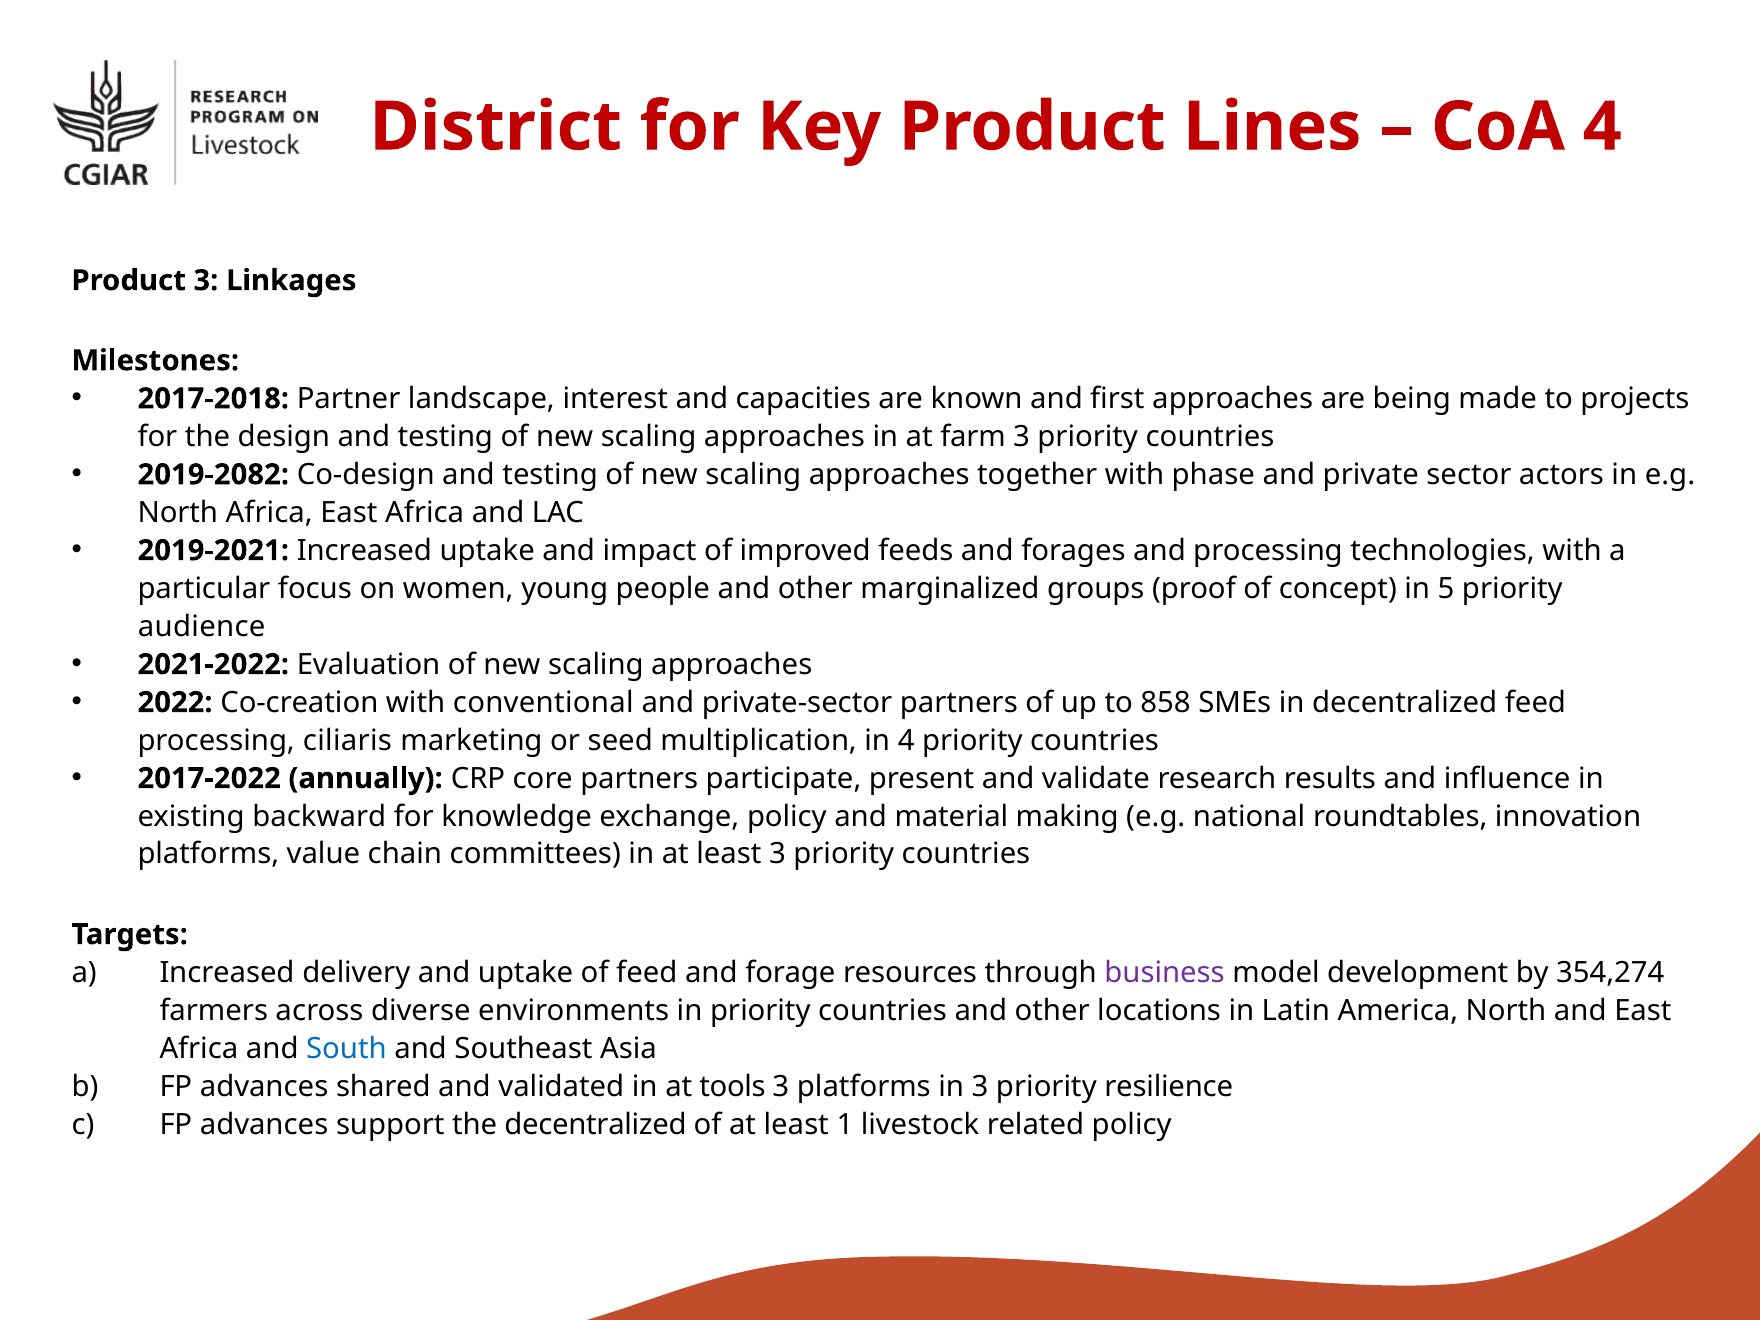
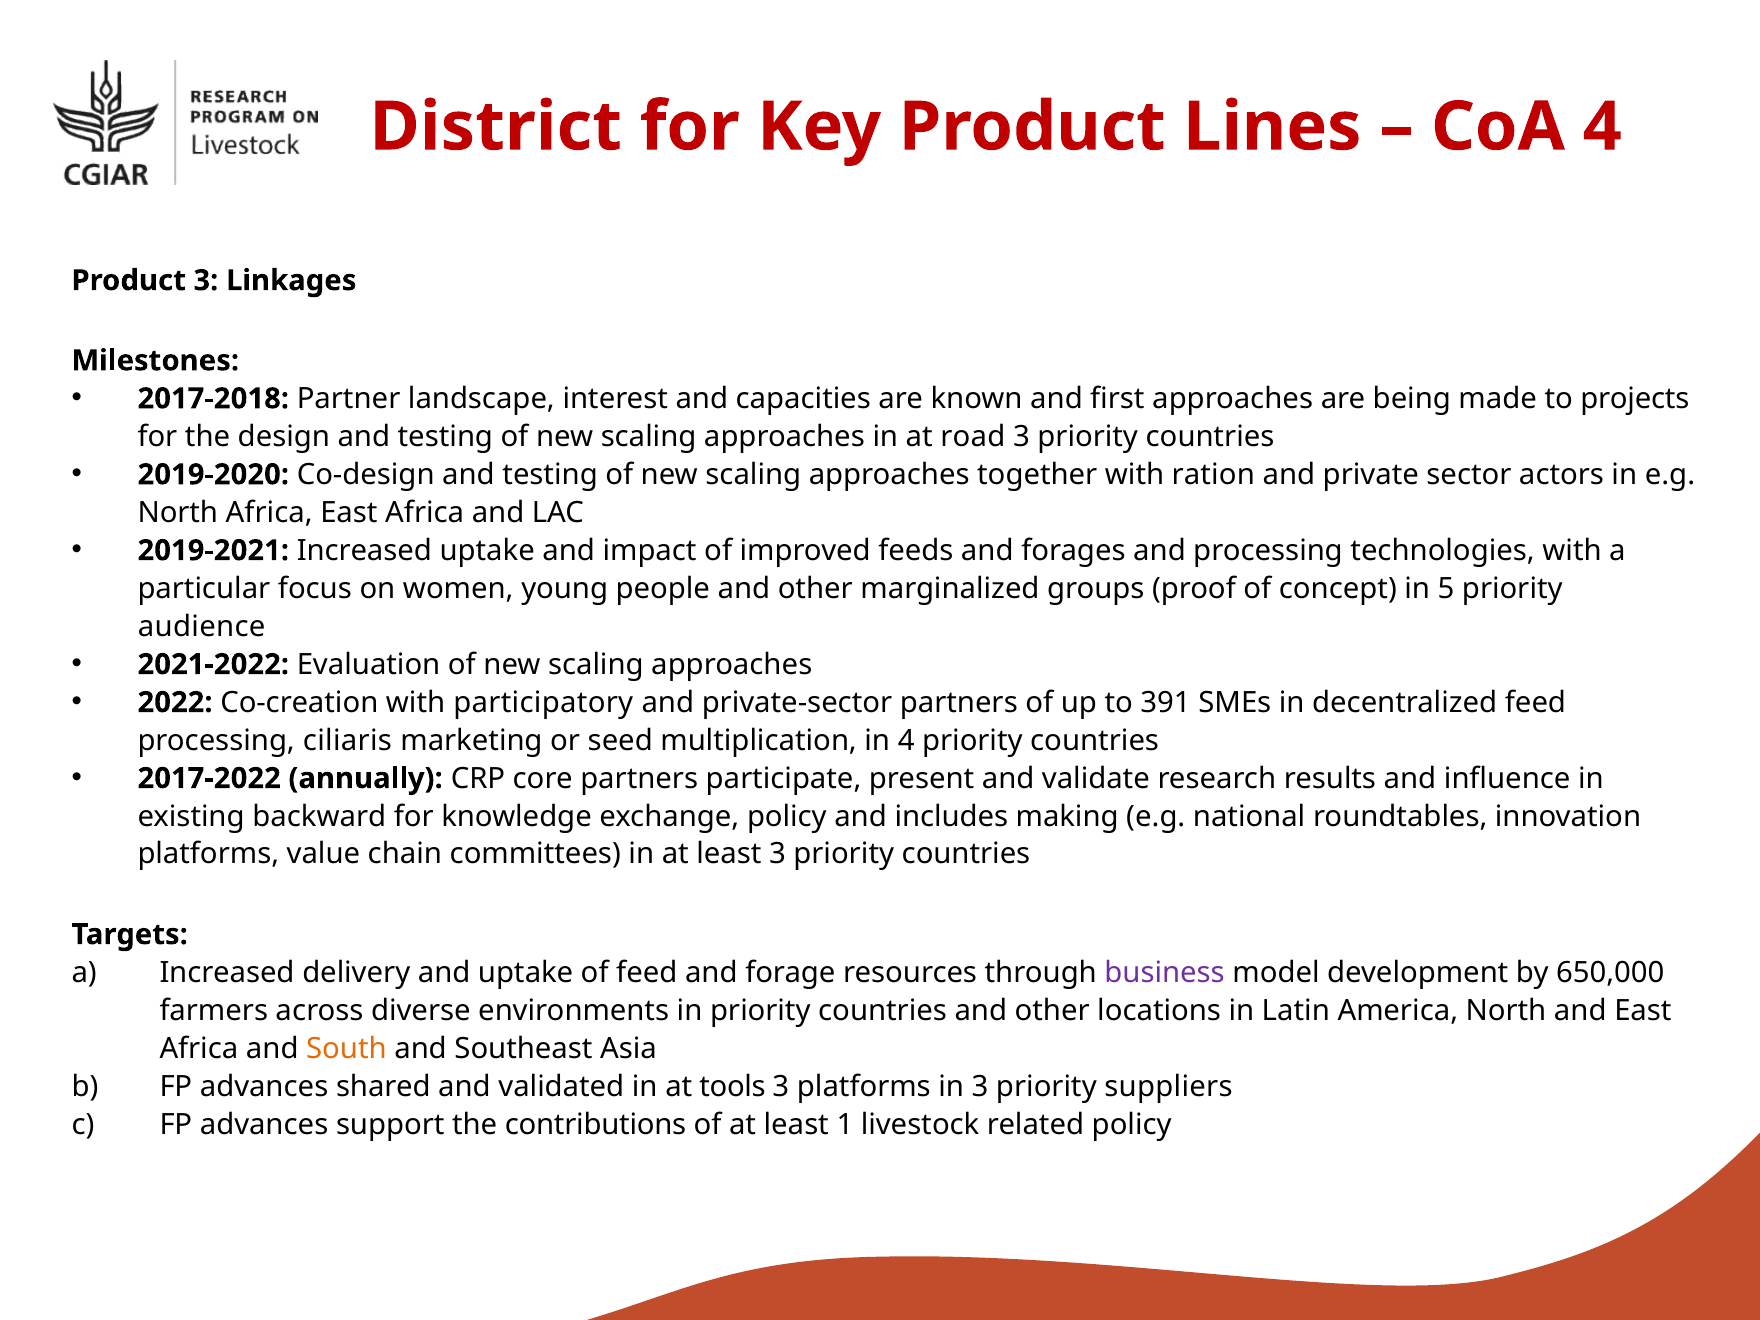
farm: farm -> road
2019-2082: 2019-2082 -> 2019-2020
phase: phase -> ration
conventional: conventional -> participatory
858: 858 -> 391
material: material -> includes
354,274: 354,274 -> 650,000
South colour: blue -> orange
resilience: resilience -> suppliers
the decentralized: decentralized -> contributions
